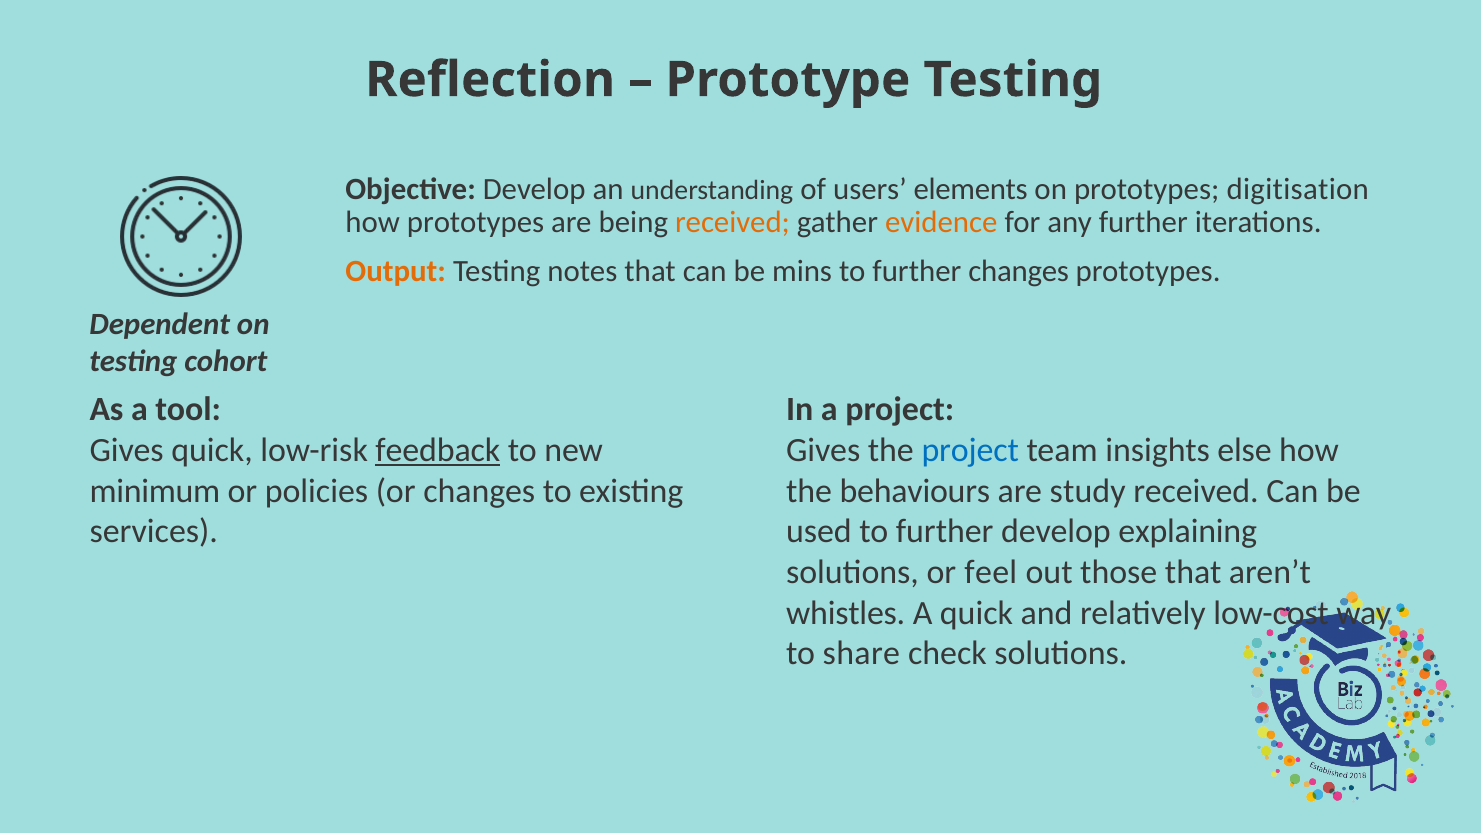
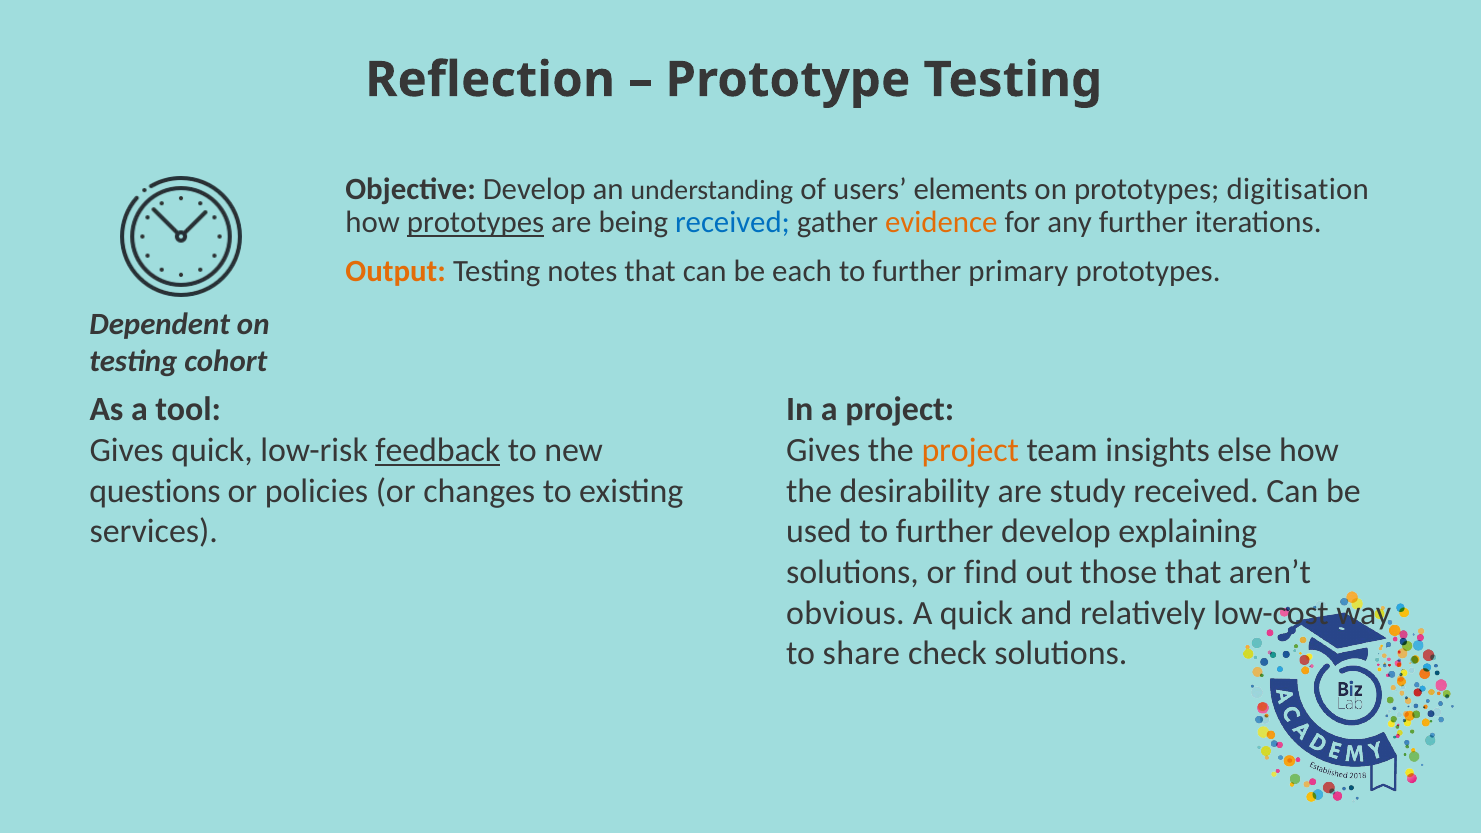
prototypes at (476, 223) underline: none -> present
received at (732, 223) colour: orange -> blue
mins: mins -> each
further changes: changes -> primary
project at (970, 450) colour: blue -> orange
minimum: minimum -> questions
behaviours: behaviours -> desirability
feel: feel -> find
whistles: whistles -> obvious
